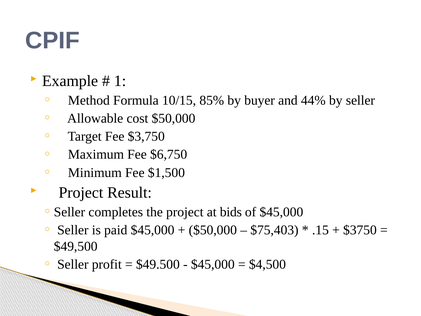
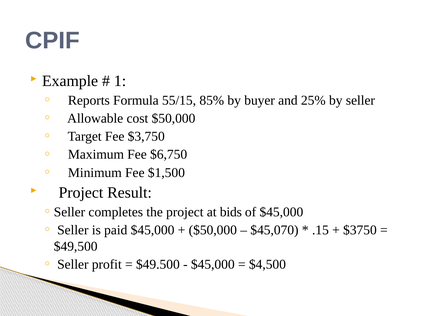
Method: Method -> Reports
10/15: 10/15 -> 55/15
44%: 44% -> 25%
$75,403: $75,403 -> $45,070
